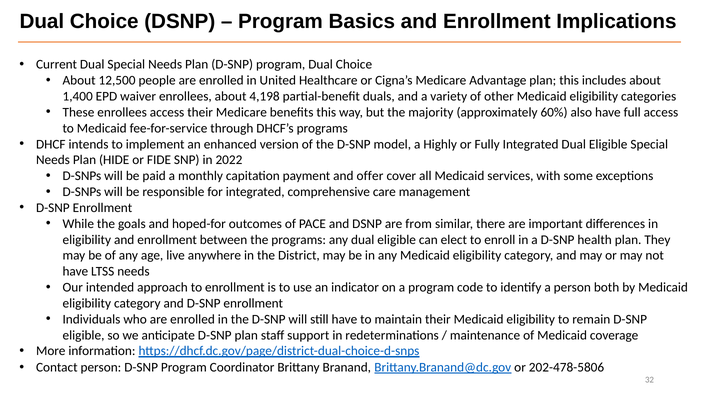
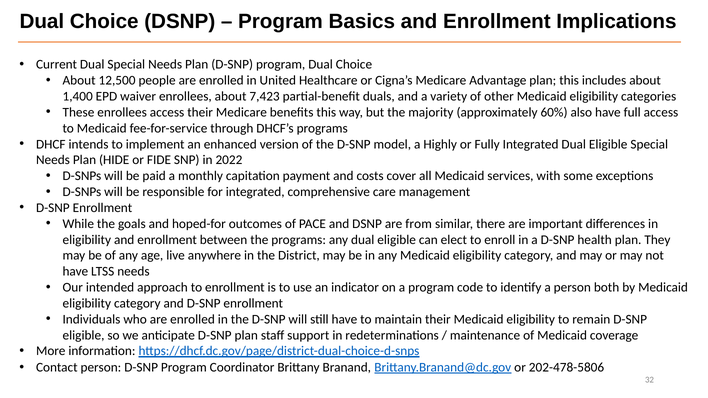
4,198: 4,198 -> 7,423
offer: offer -> costs
